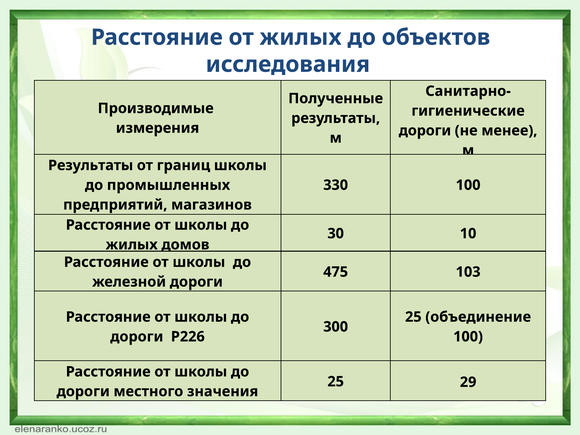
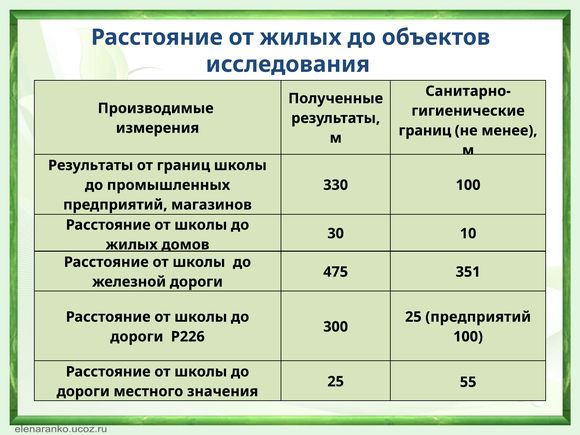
дороги at (425, 131): дороги -> границ
103: 103 -> 351
25 объединение: объединение -> предприятий
29: 29 -> 55
